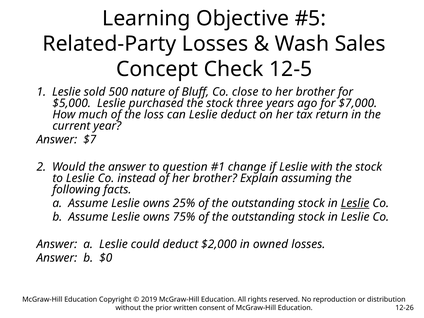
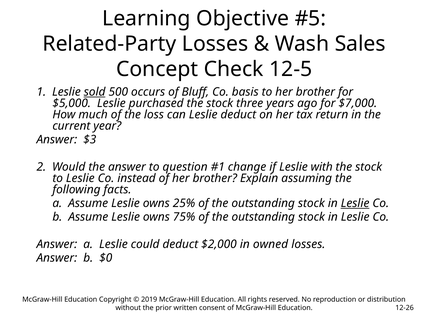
sold underline: none -> present
nature: nature -> occurs
close: close -> basis
$7: $7 -> $3
